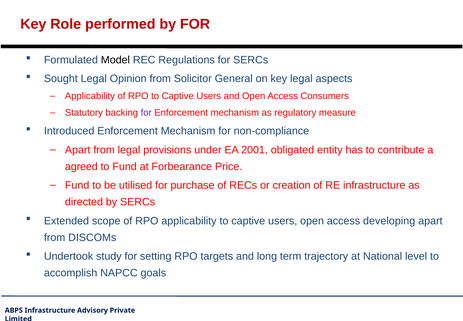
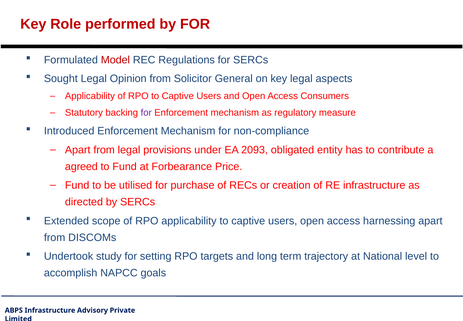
Model colour: black -> red
2001: 2001 -> 2093
developing: developing -> harnessing
